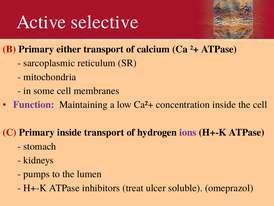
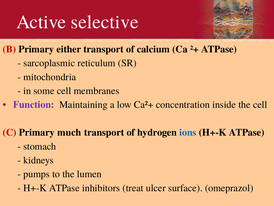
Primary inside: inside -> much
ions colour: purple -> blue
soluble: soluble -> surface
